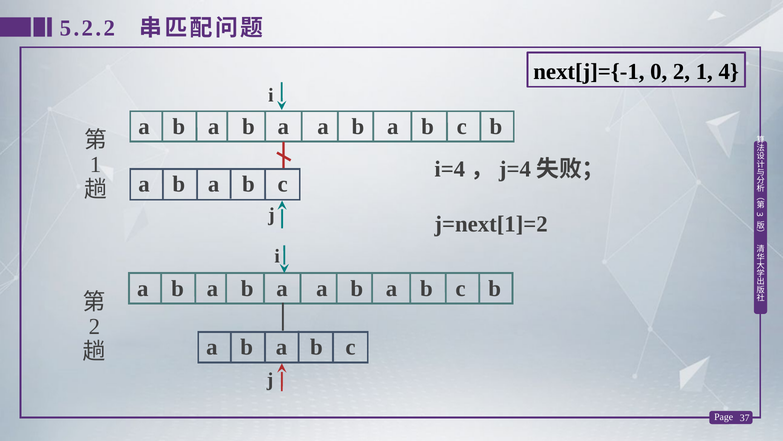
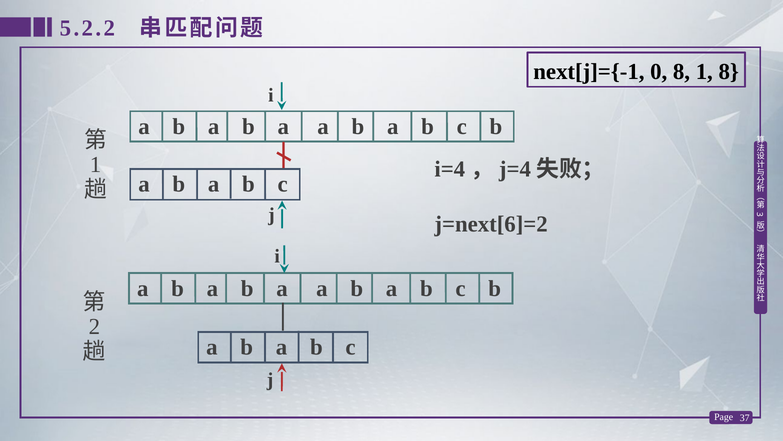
0 2: 2 -> 8
1 4: 4 -> 8
j=next[1]=2: j=next[1]=2 -> j=next[6]=2
